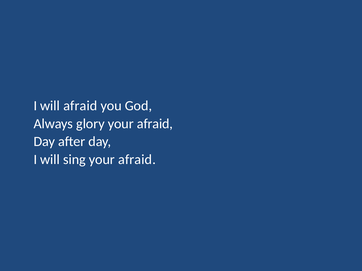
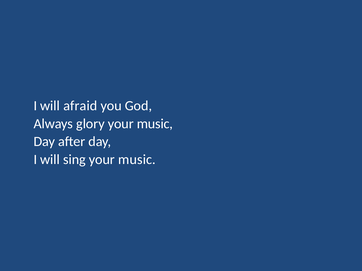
afraid at (155, 124): afraid -> music
sing your afraid: afraid -> music
